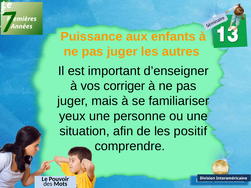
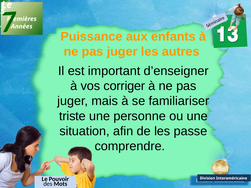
yeux: yeux -> triste
positif: positif -> passe
